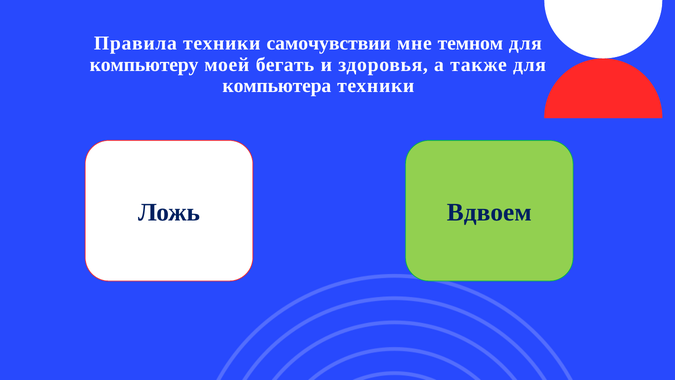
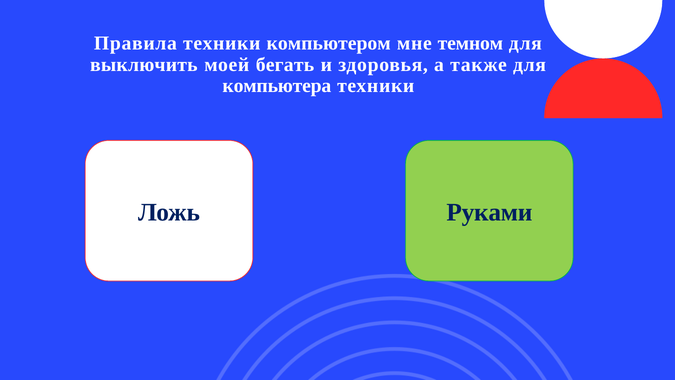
самочувствии: самочувствии -> компьютером
компьютеру: компьютеру -> выключить
Вдвоем: Вдвоем -> Руками
